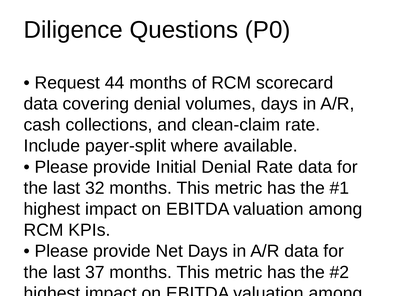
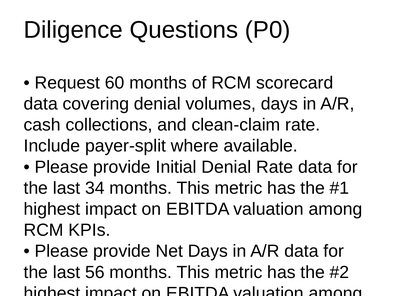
44: 44 -> 60
32: 32 -> 34
37: 37 -> 56
